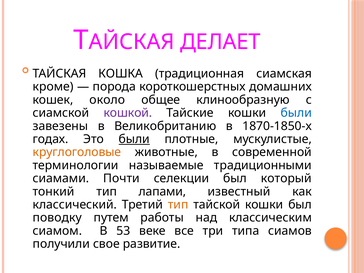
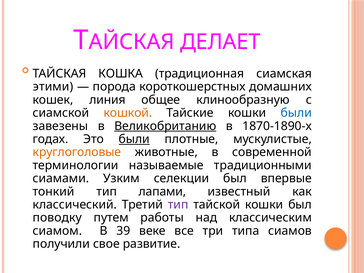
кроме: кроме -> этими
около: около -> линия
кошкой colour: purple -> orange
Великобританию underline: none -> present
1870-1850-х: 1870-1850-х -> 1870-1890-х
Почти: Почти -> Узким
который: который -> впервые
тип at (178, 205) colour: orange -> purple
53: 53 -> 39
